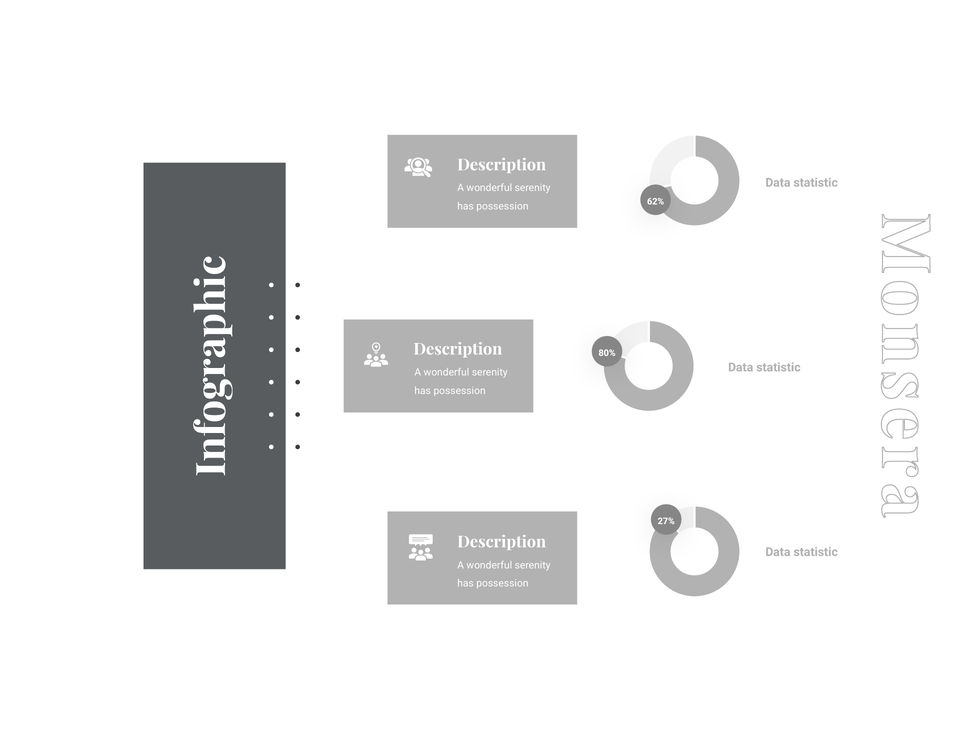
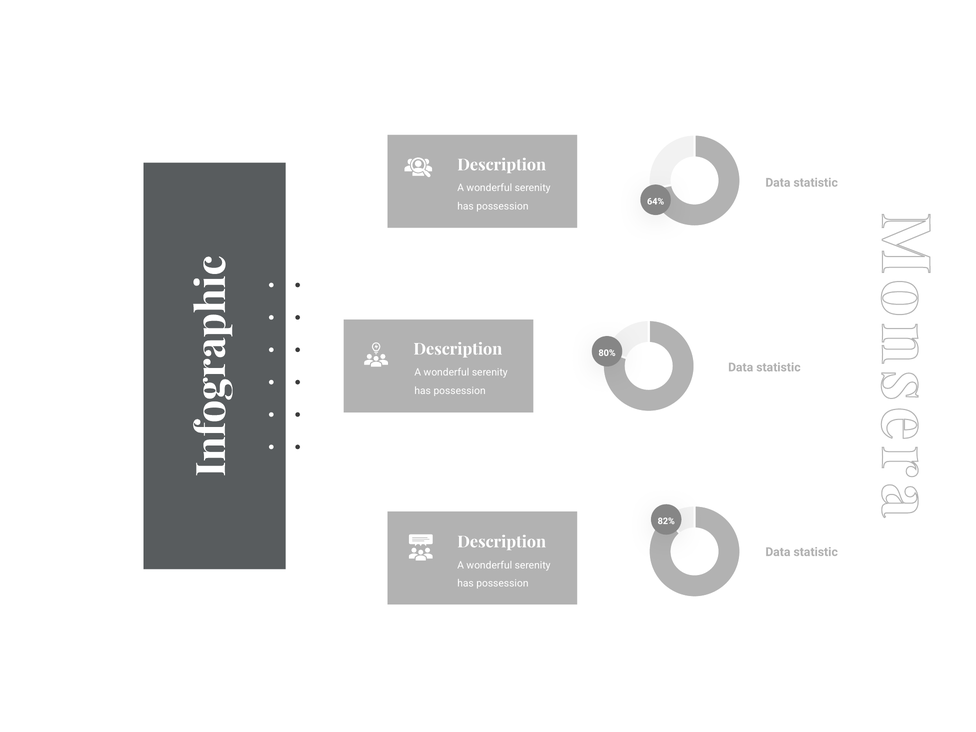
62%: 62% -> 64%
27%: 27% -> 82%
